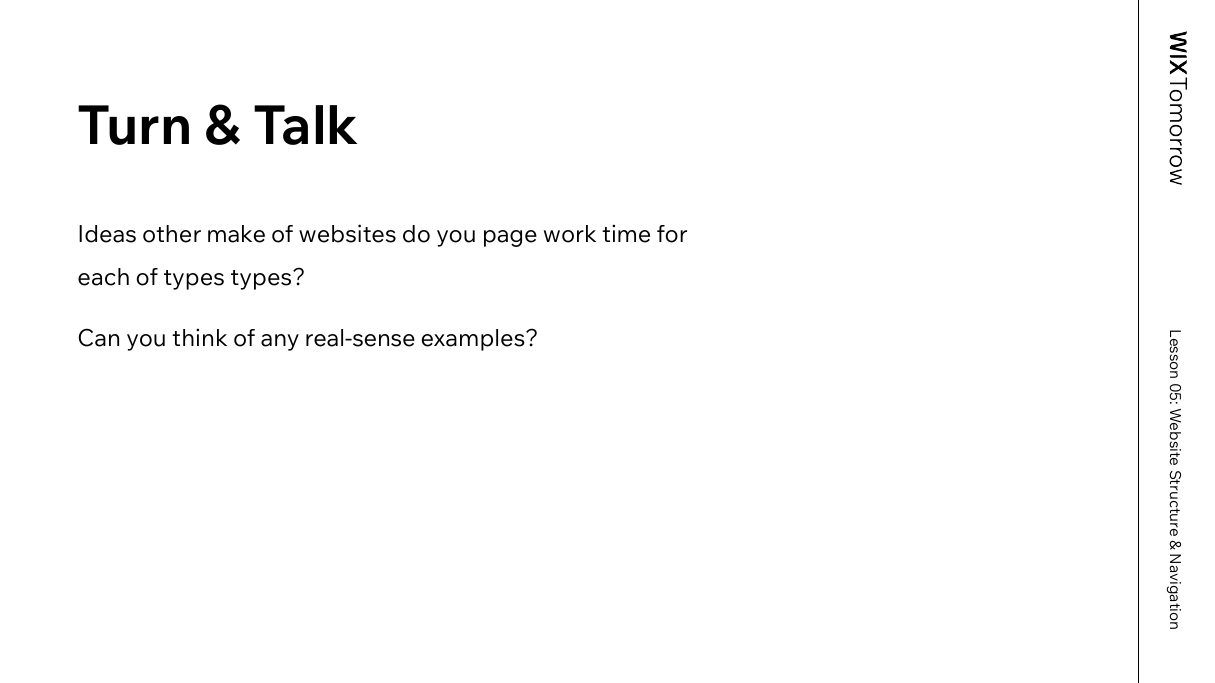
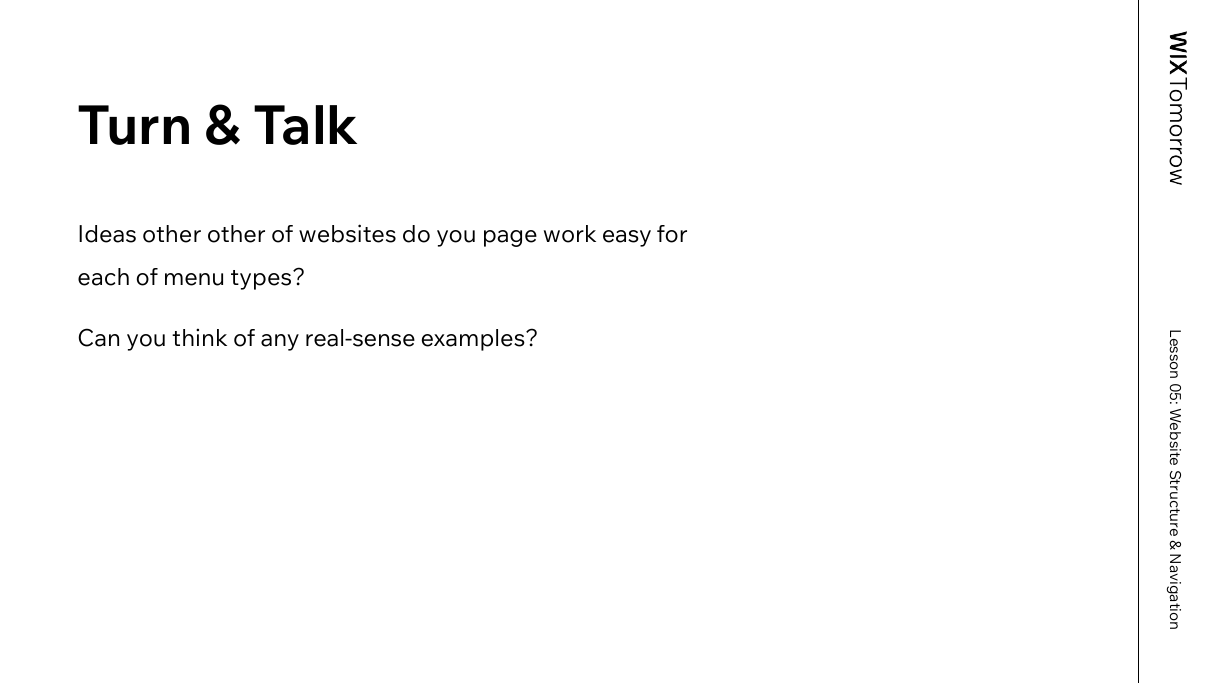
other make: make -> other
time: time -> easy
of types: types -> menu
